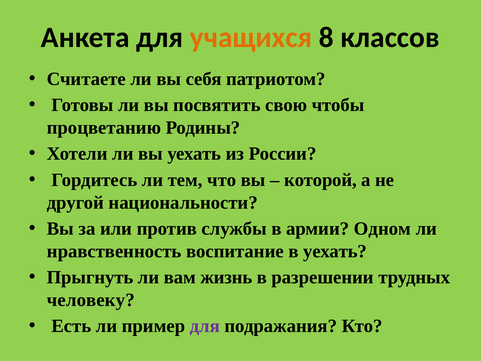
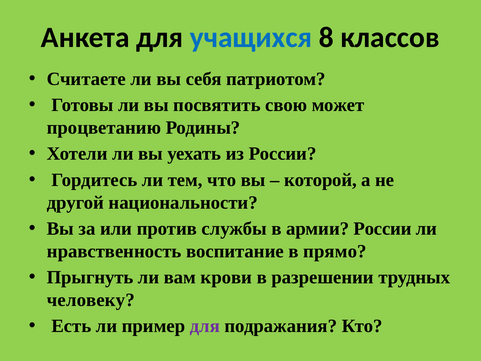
учащихся colour: orange -> blue
чтобы: чтобы -> может
армии Одном: Одном -> России
в уехать: уехать -> прямо
жизнь: жизнь -> крови
